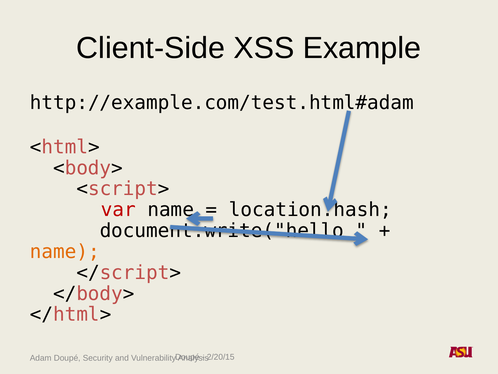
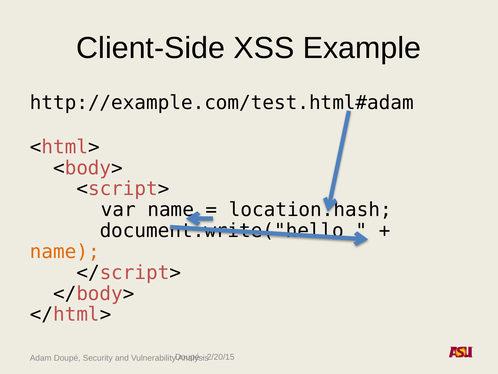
var colour: red -> black
